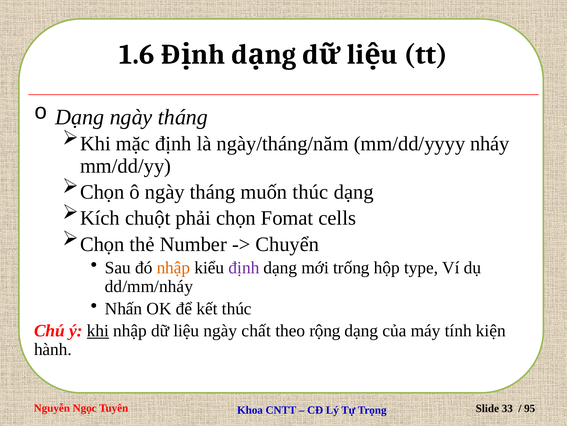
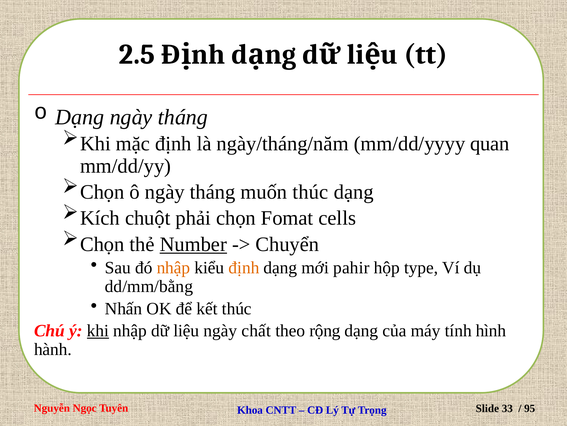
1.6: 1.6 -> 2.5
nháy: nháy -> quan
Number underline: none -> present
định at (244, 267) colour: purple -> orange
trống: trống -> pahir
dd/mm/nháy: dd/mm/nháy -> dd/mm/bằng
kiện: kiện -> hình
